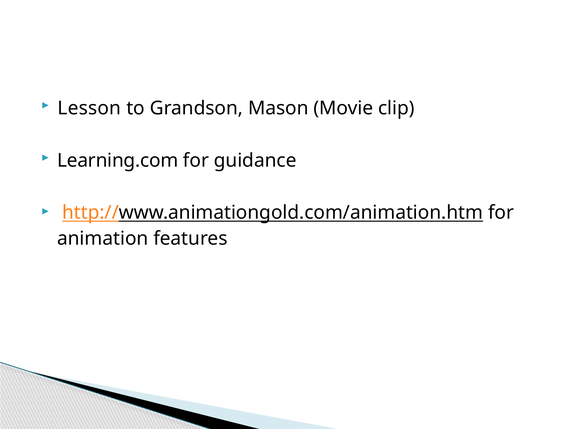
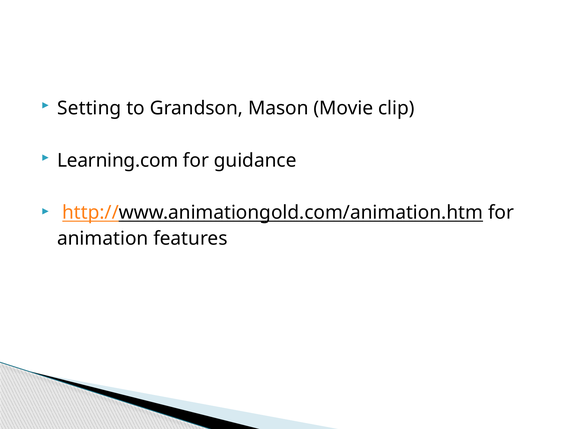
Lesson: Lesson -> Setting
